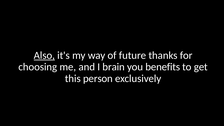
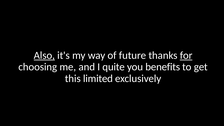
for underline: none -> present
brain: brain -> quite
person: person -> limited
